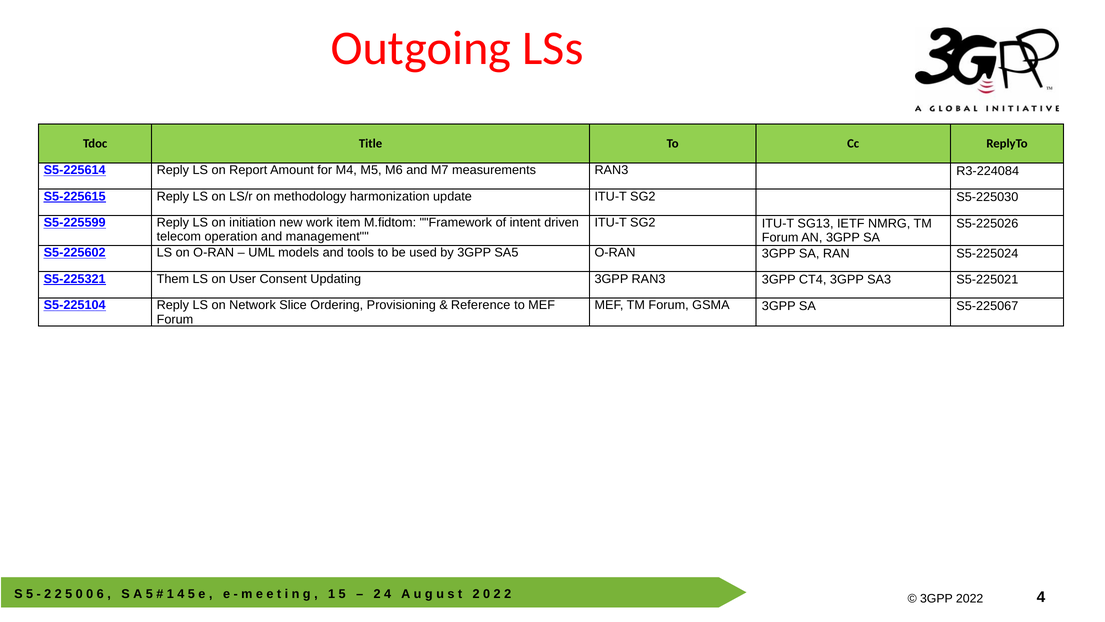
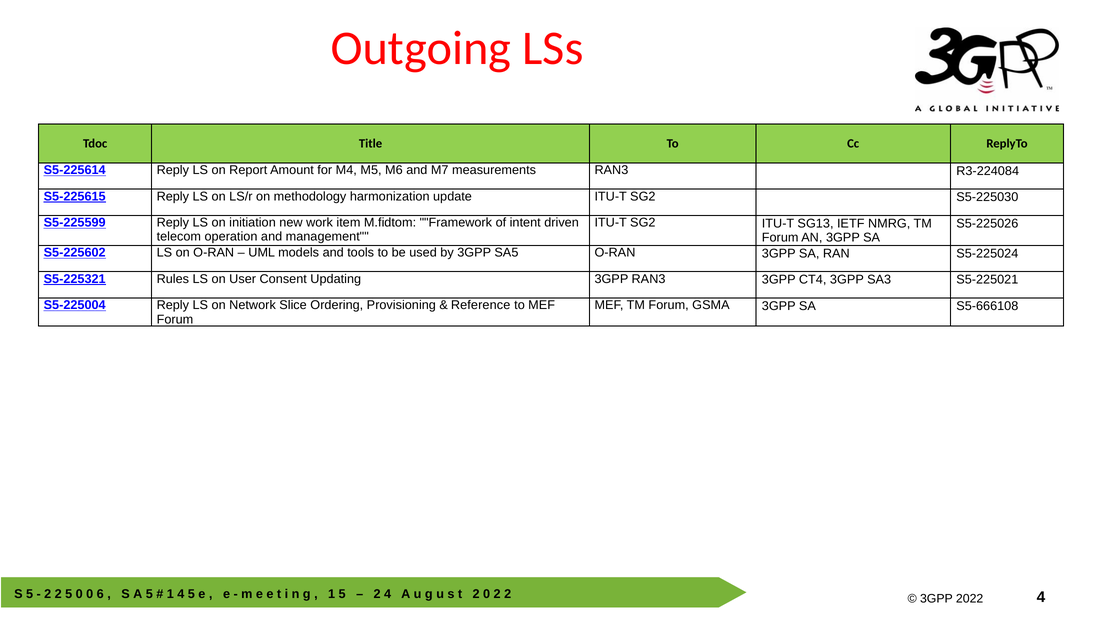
Them: Them -> Rules
S5-225104: S5-225104 -> S5-225004
S5-225067: S5-225067 -> S5-666108
